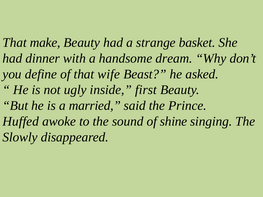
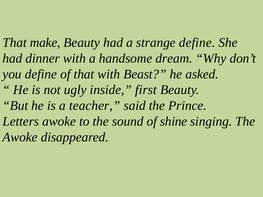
strange basket: basket -> define
that wife: wife -> with
married: married -> teacher
Huffed: Huffed -> Letters
Slowly at (20, 137): Slowly -> Awoke
